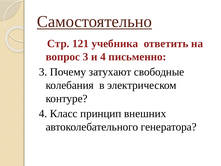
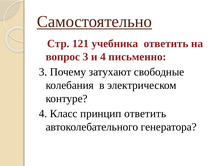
принцип внешних: внешних -> ответить
